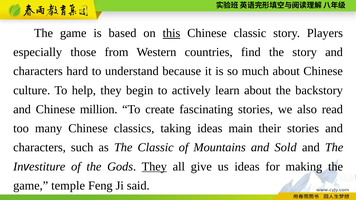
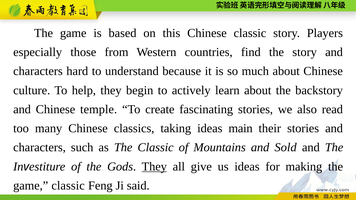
this underline: present -> none
million: million -> temple
game temple: temple -> classic
